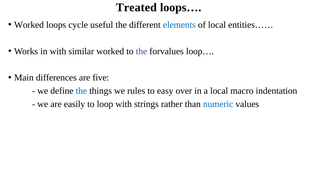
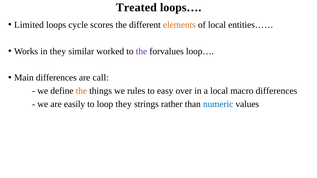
Worked at (29, 25): Worked -> Limited
useful: useful -> scores
elements colour: blue -> orange
in with: with -> they
five: five -> call
the at (81, 91) colour: blue -> orange
macro indentation: indentation -> differences
loop with: with -> they
